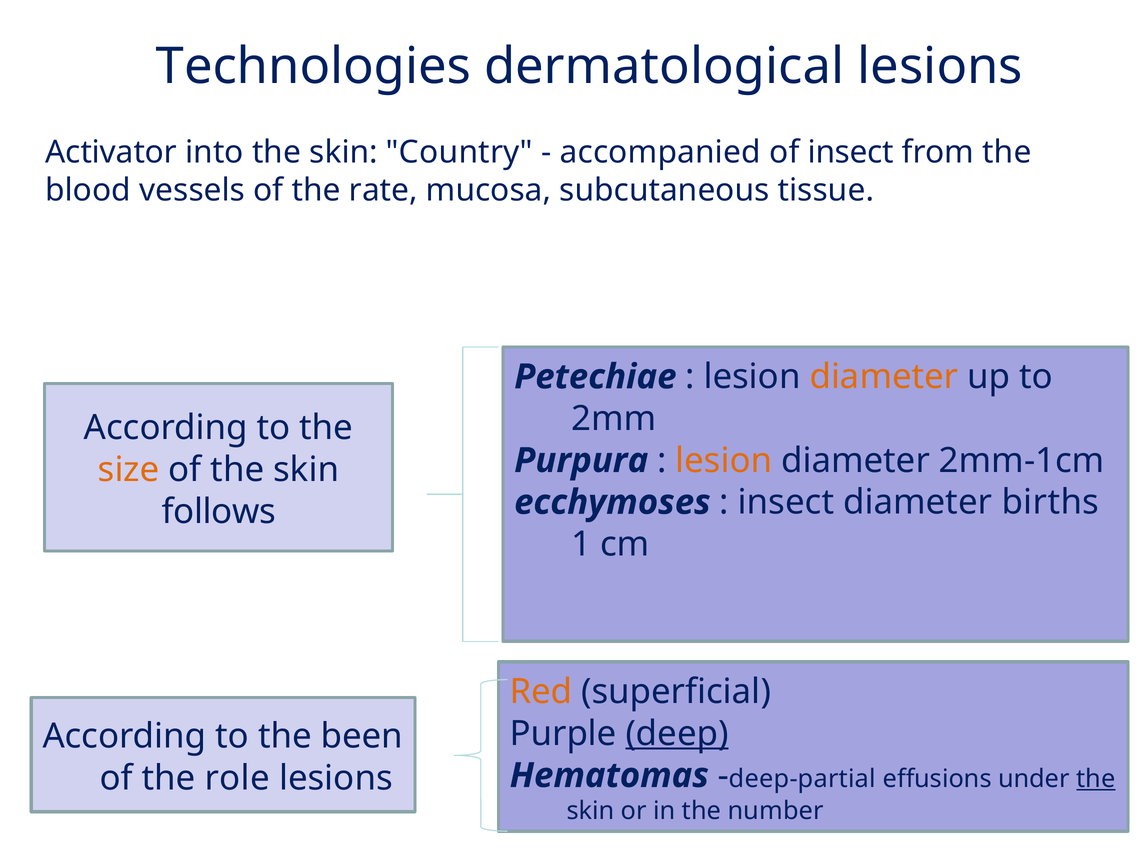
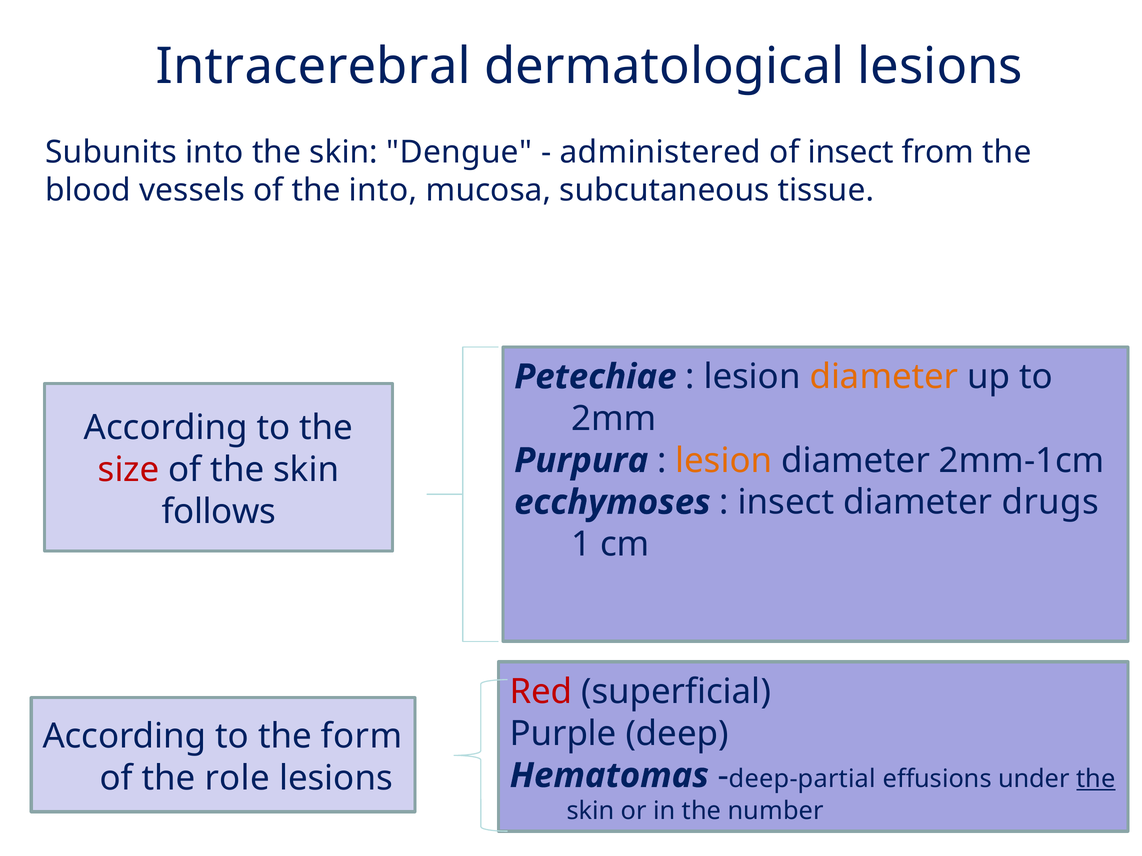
Technologies: Technologies -> Intracerebral
Activator: Activator -> Subunits
Country: Country -> Dengue
accompanied: accompanied -> administered
the rate: rate -> into
size colour: orange -> red
births: births -> drugs
Red colour: orange -> red
deep underline: present -> none
been: been -> form
